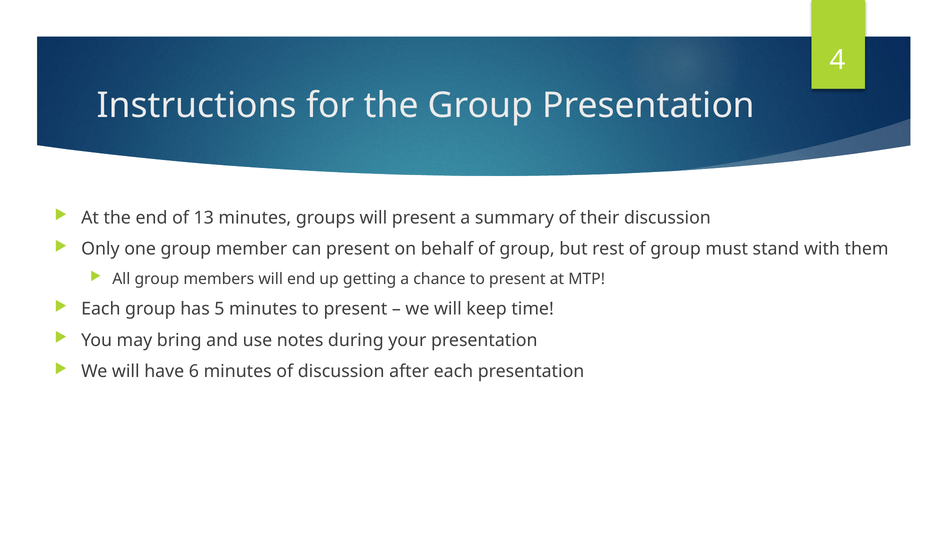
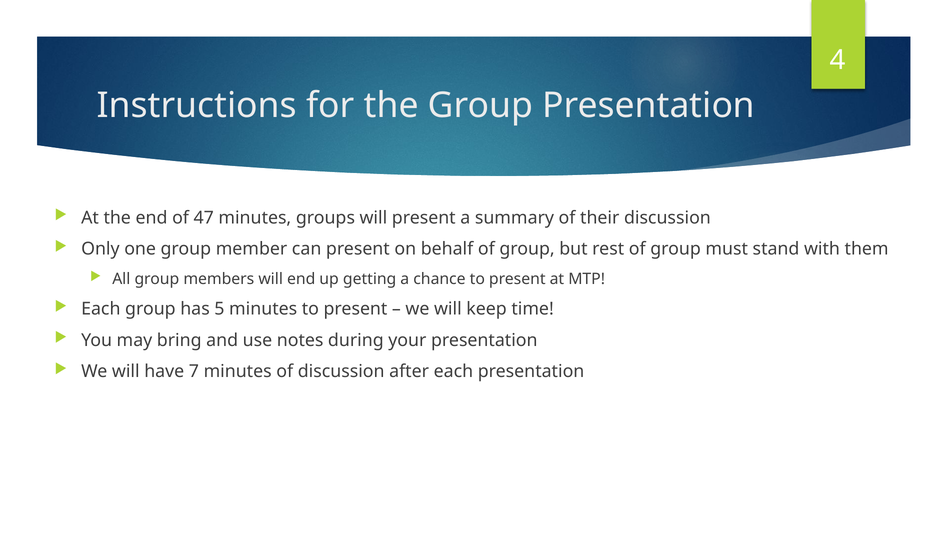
13: 13 -> 47
6: 6 -> 7
